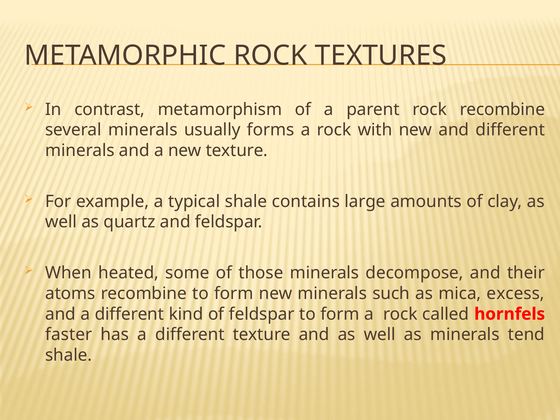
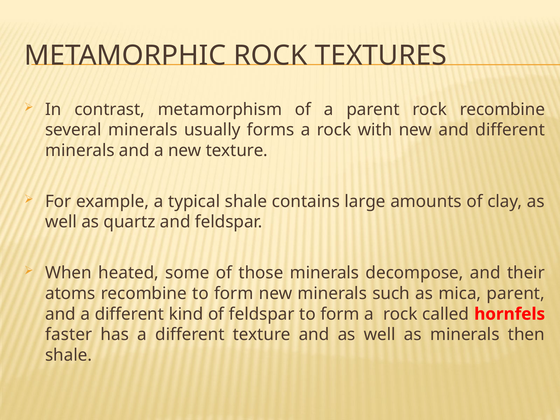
mica excess: excess -> parent
tend: tend -> then
